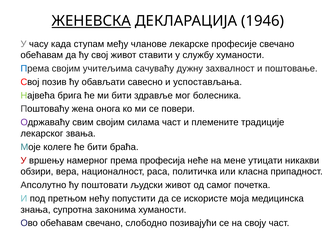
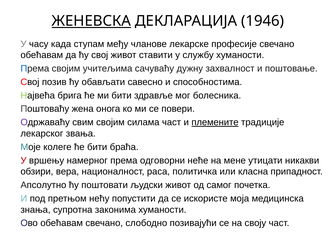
успостављања: успостављања -> способностима
племените underline: none -> present
професија: професија -> одговорни
